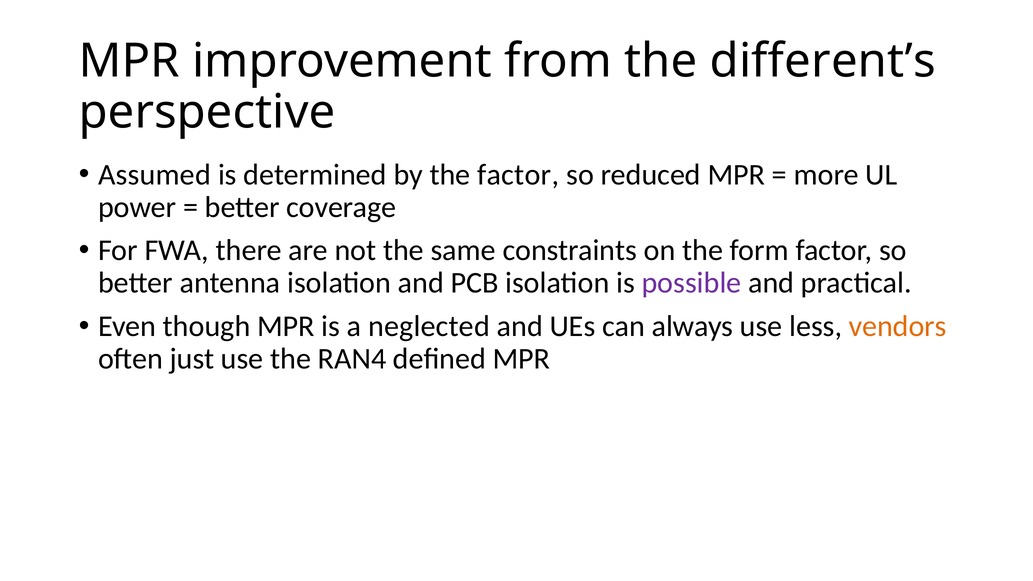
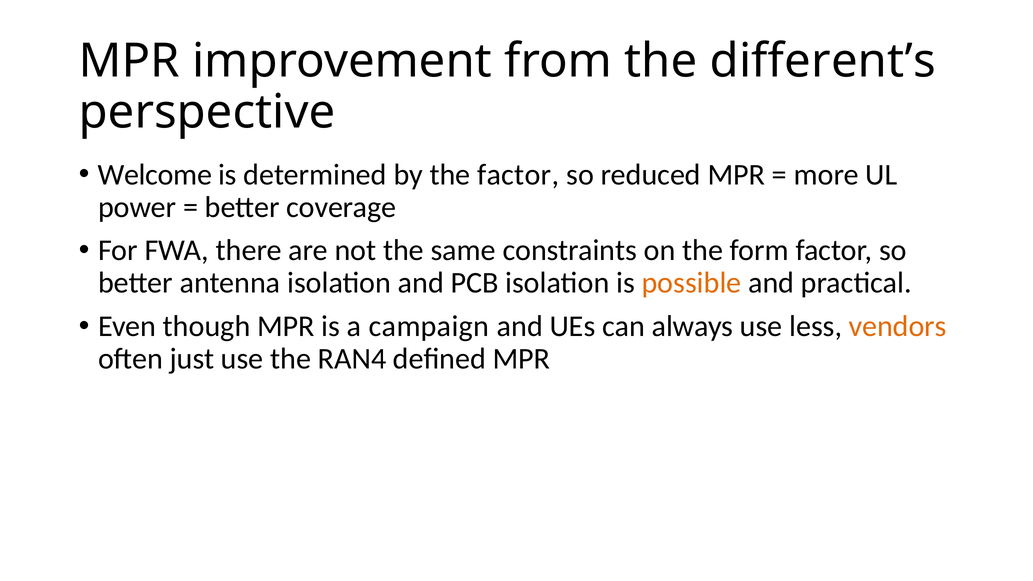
Assumed: Assumed -> Welcome
possible colour: purple -> orange
neglected: neglected -> campaign
